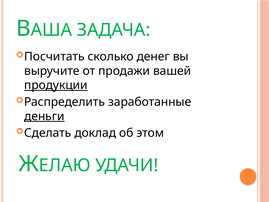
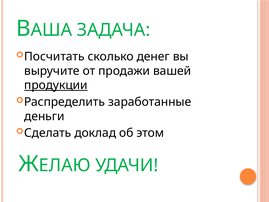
деньги underline: present -> none
